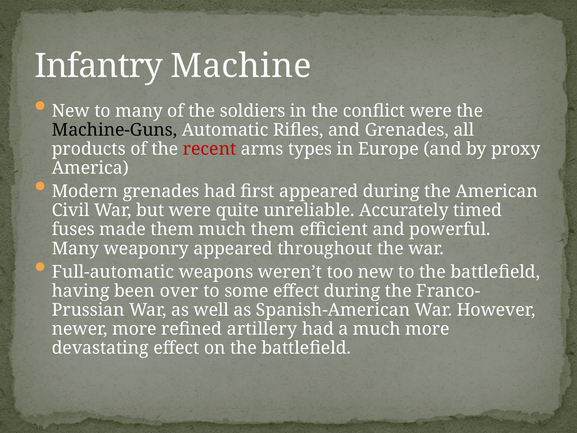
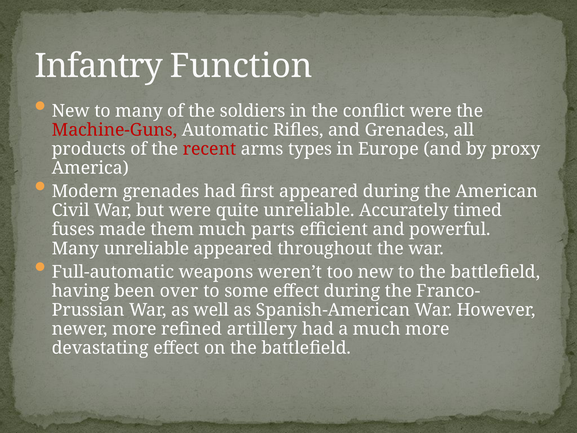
Machine: Machine -> Function
Machine-Guns colour: black -> red
much them: them -> parts
Many weaponry: weaponry -> unreliable
